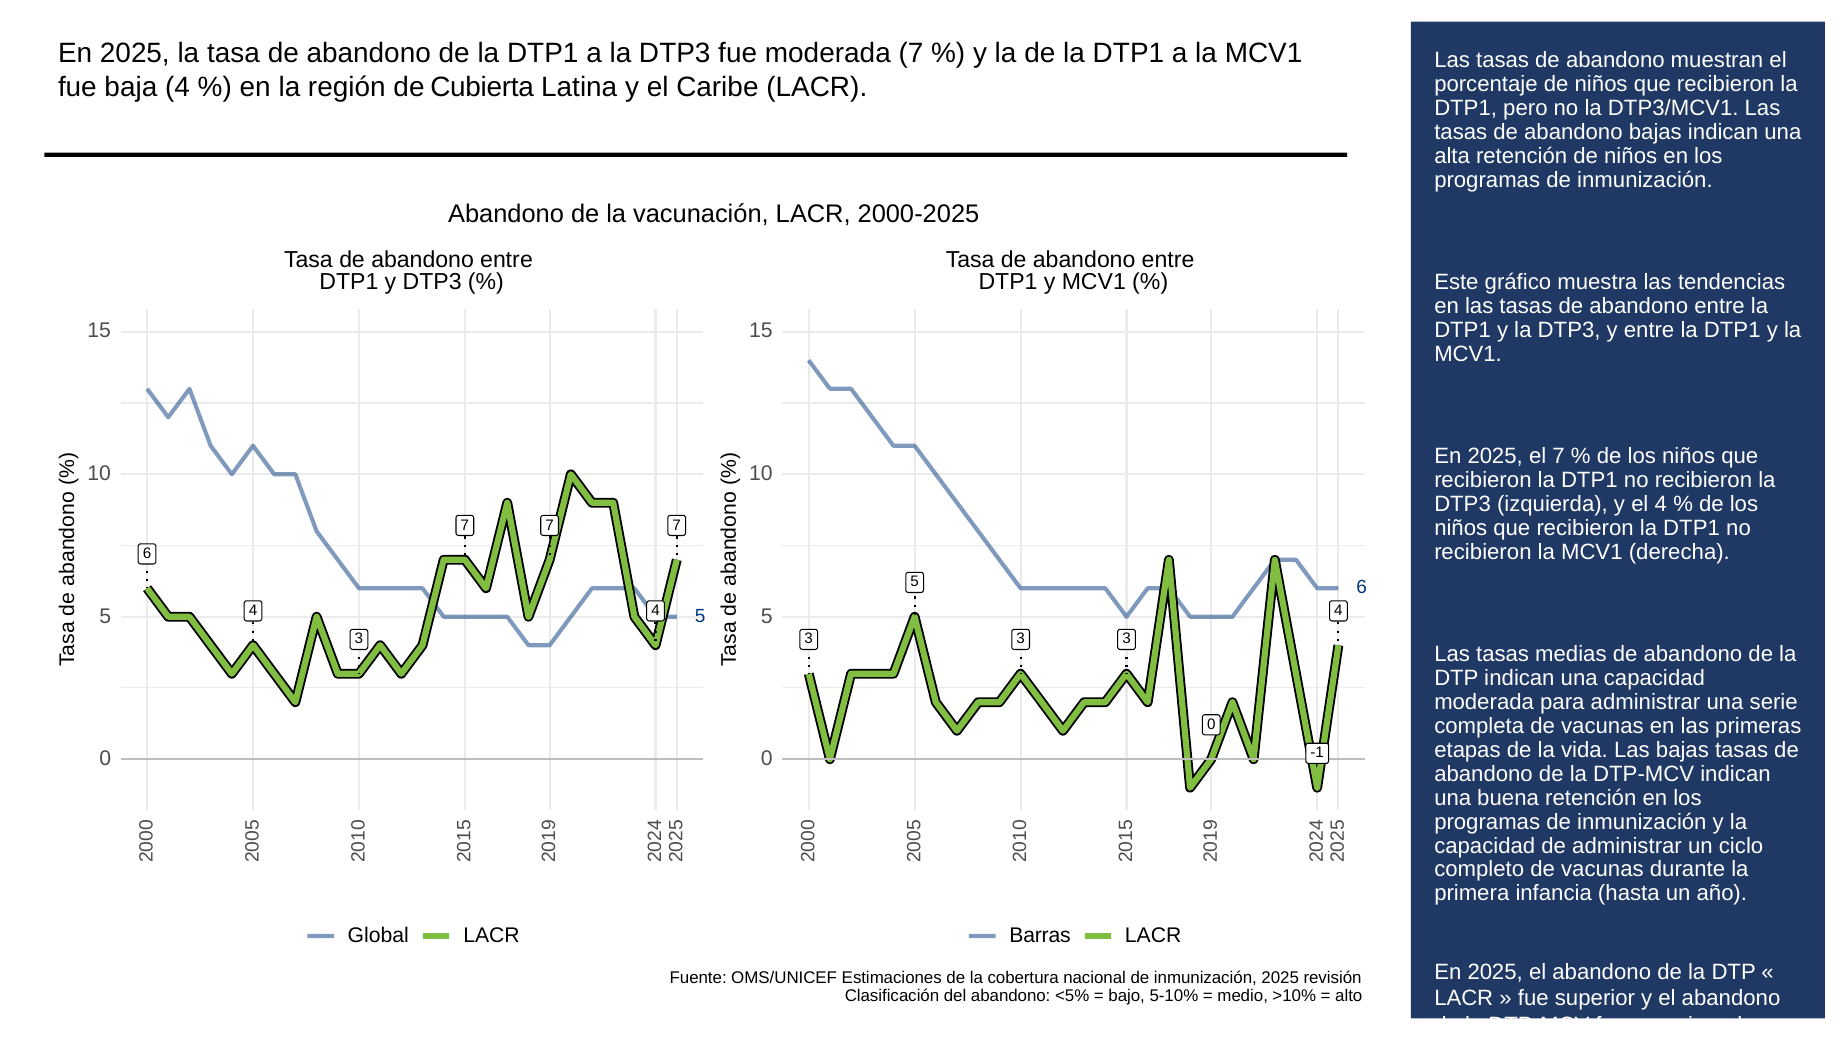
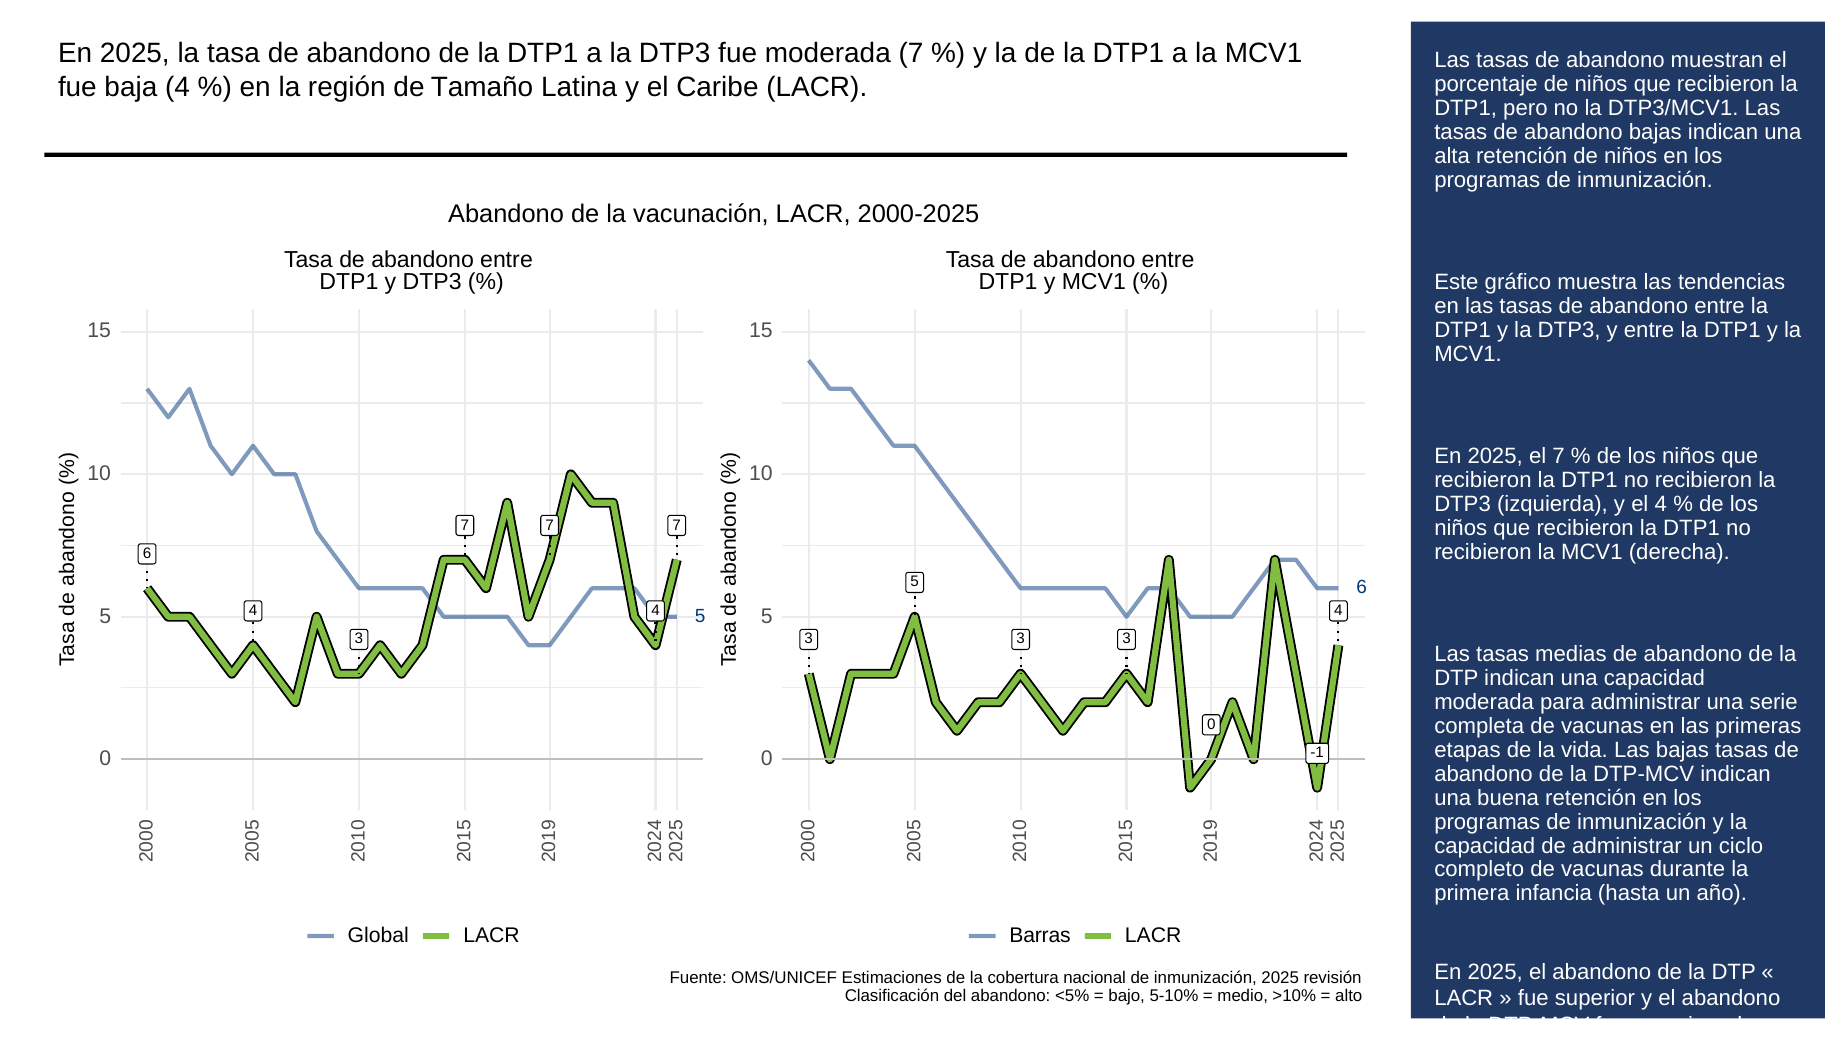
Cubierta: Cubierta -> Tamaño
